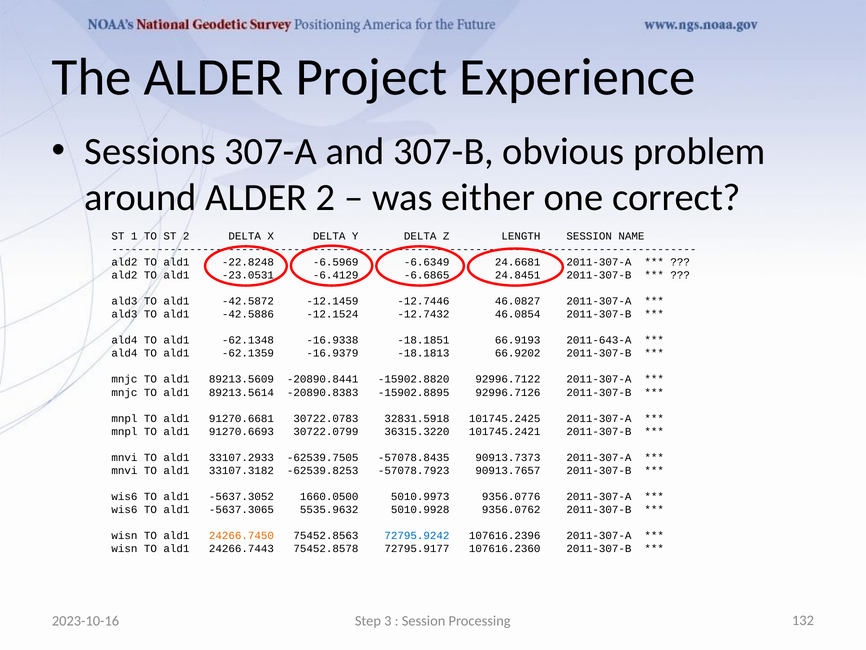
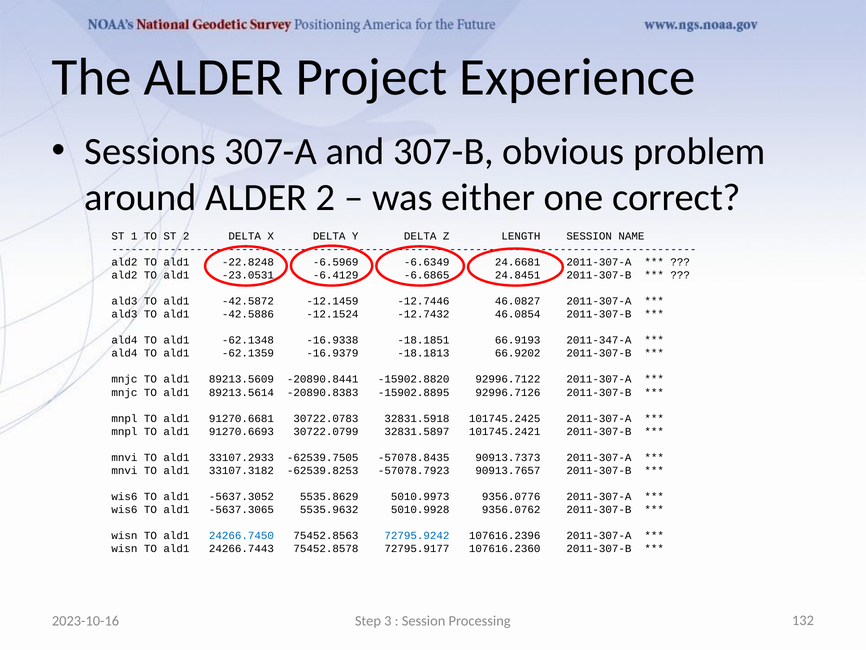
2011-643-A: 2011-643-A -> 2011-347-A
36315.3220: 36315.3220 -> 32831.5897
1660.0500: 1660.0500 -> 5535.8629
24266.7450 colour: orange -> blue
